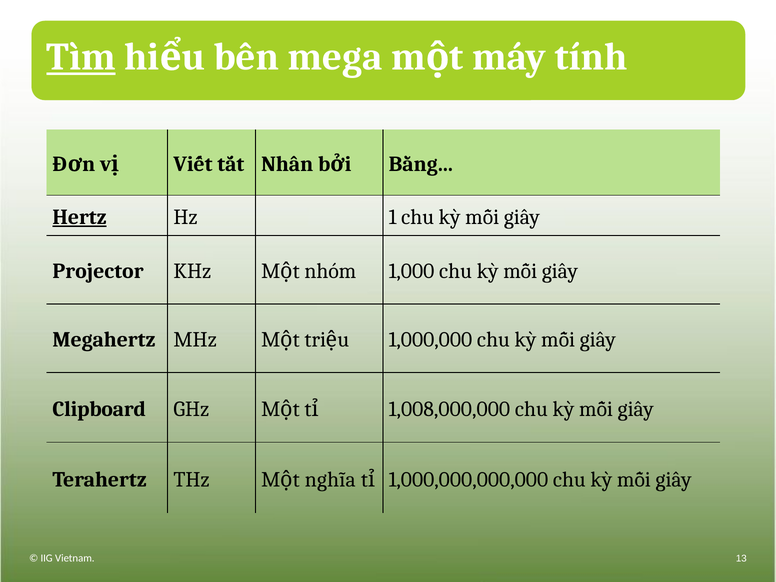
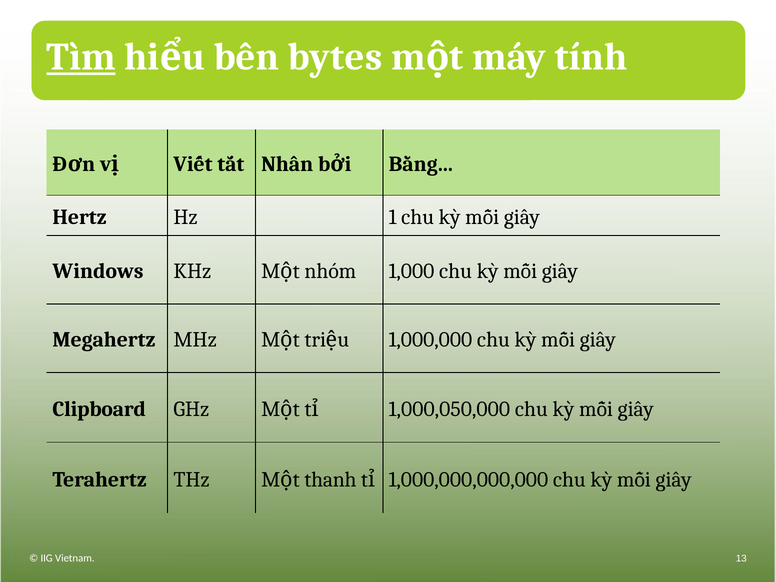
mega: mega -> bytes
Hertz underline: present -> none
Projector: Projector -> Windows
1,008,000,000: 1,008,000,000 -> 1,000,050,000
nghĩa: nghĩa -> thanh
